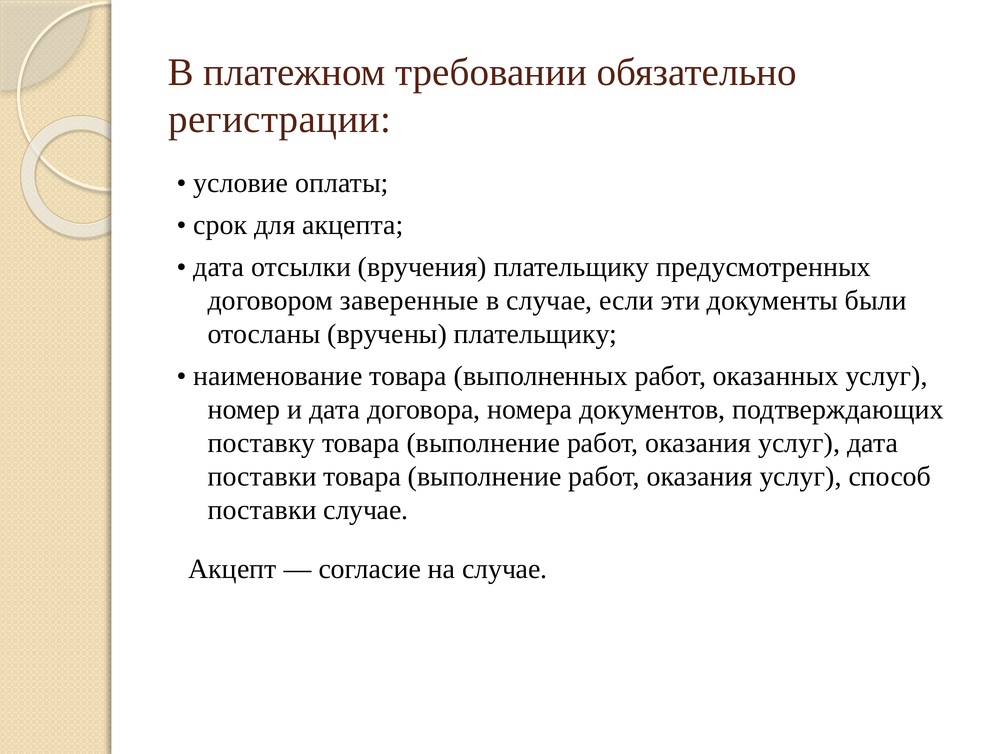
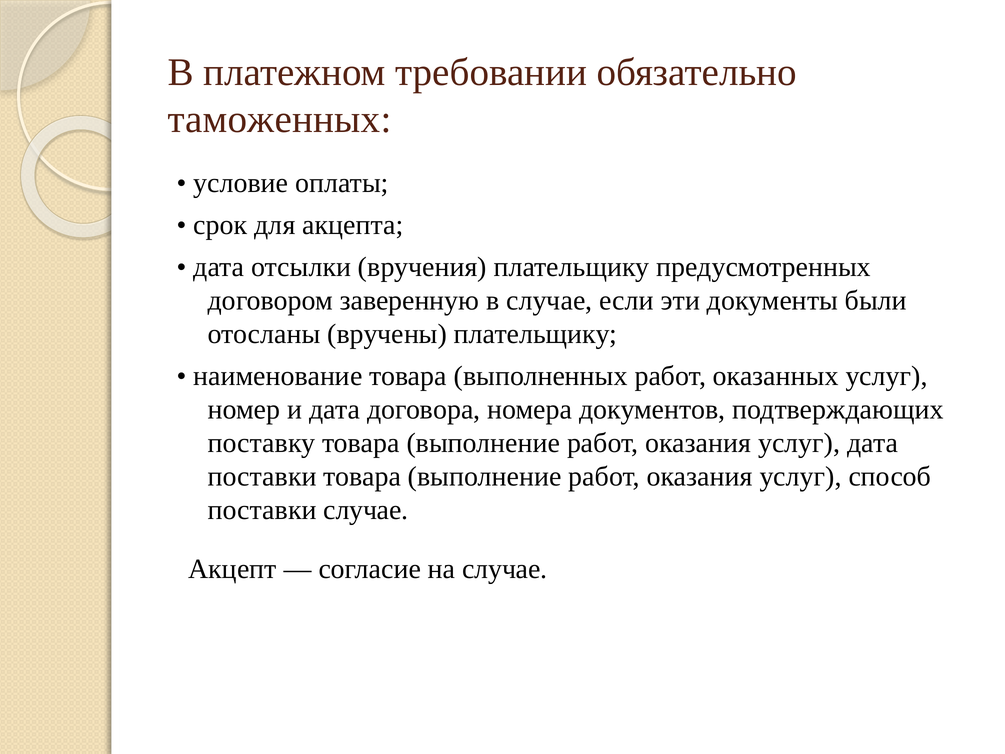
регистрации: регистрации -> таможенных
заверенные: заверенные -> заверенную
